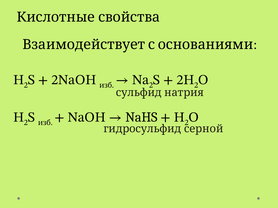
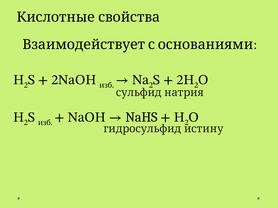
серной: серной -> истину
